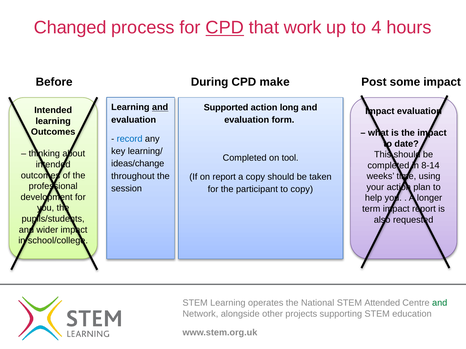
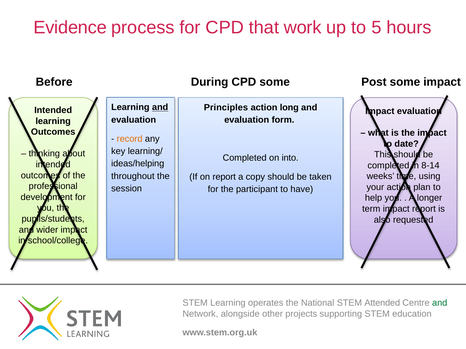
Changed: Changed -> Evidence
CPD at (225, 28) underline: present -> none
4: 4 -> 5
CPD make: make -> some
Supported: Supported -> Principles
record colour: blue -> orange
tool: tool -> into
ideas/change: ideas/change -> ideas/helping
to copy: copy -> have
